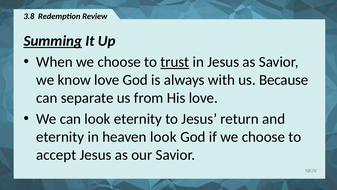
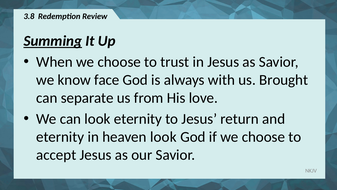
trust underline: present -> none
know love: love -> face
Because: Because -> Brought
